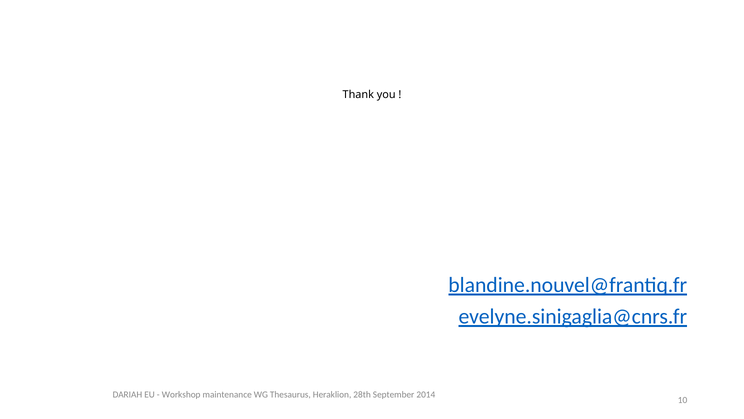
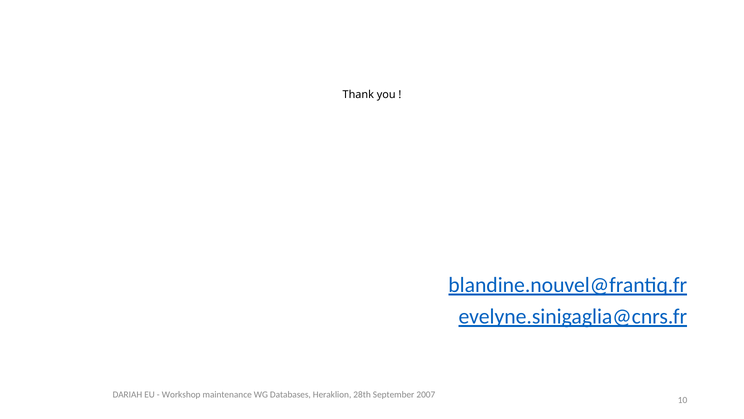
Thesaurus: Thesaurus -> Databases
2014: 2014 -> 2007
